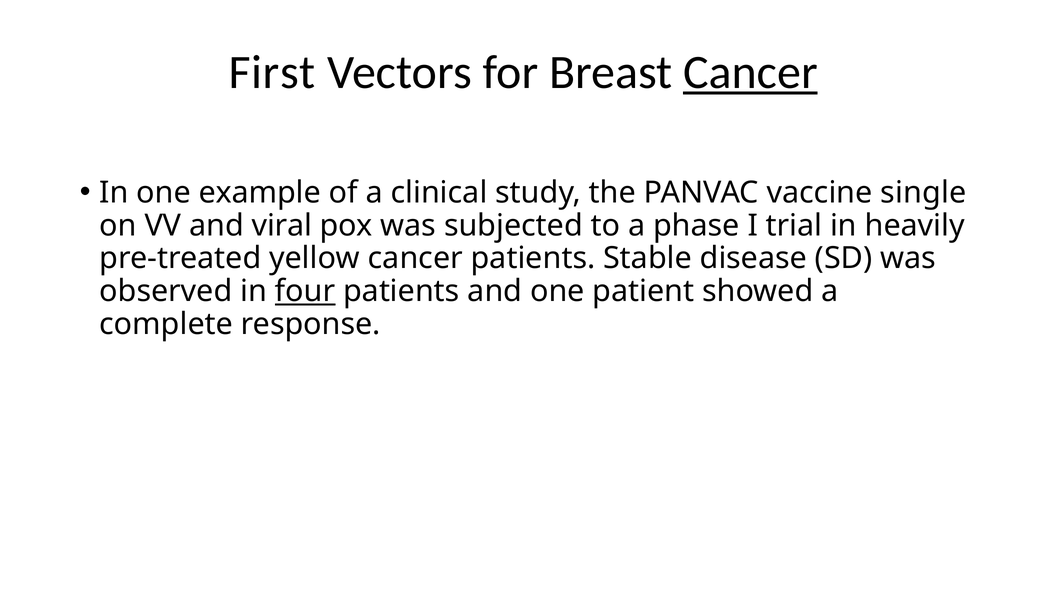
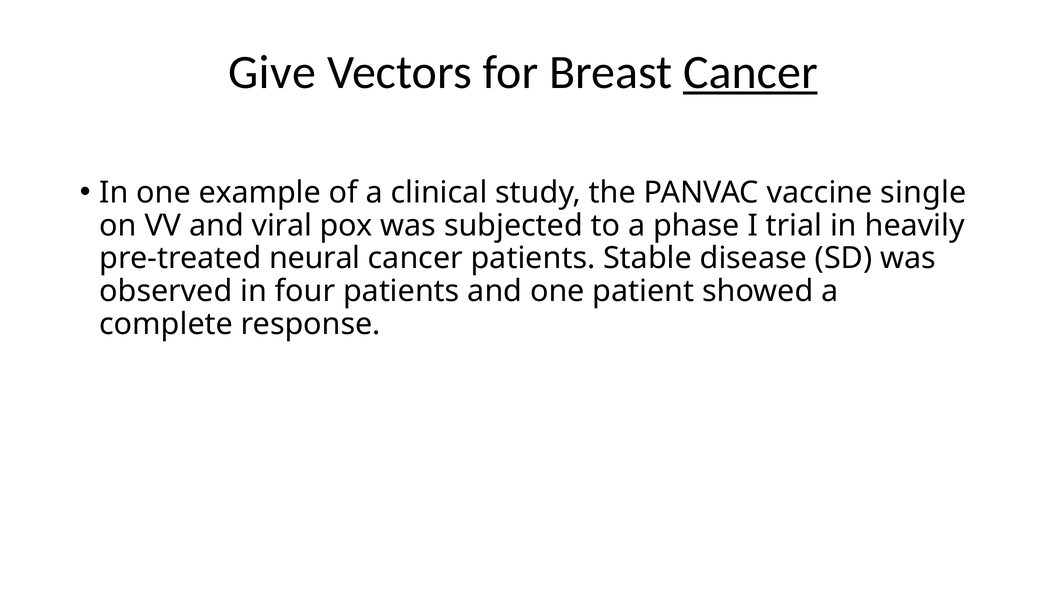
First: First -> Give
yellow: yellow -> neural
four underline: present -> none
